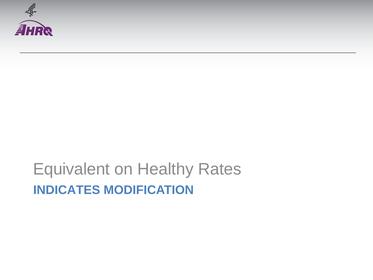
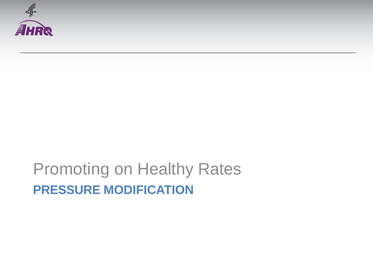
Equivalent: Equivalent -> Promoting
INDICATES: INDICATES -> PRESSURE
